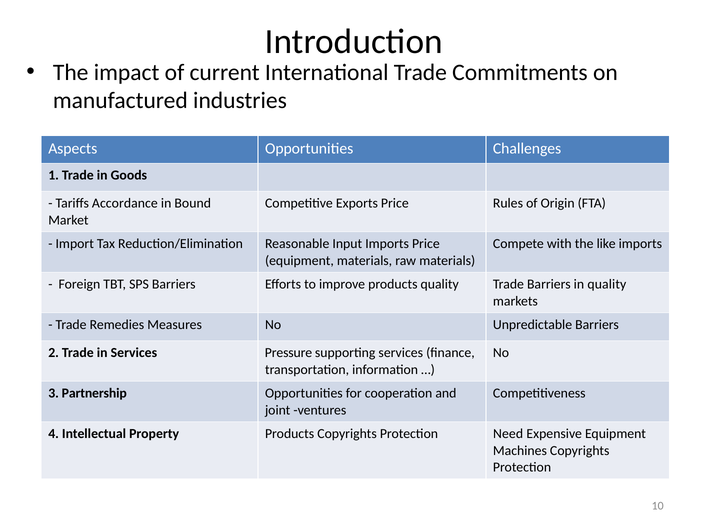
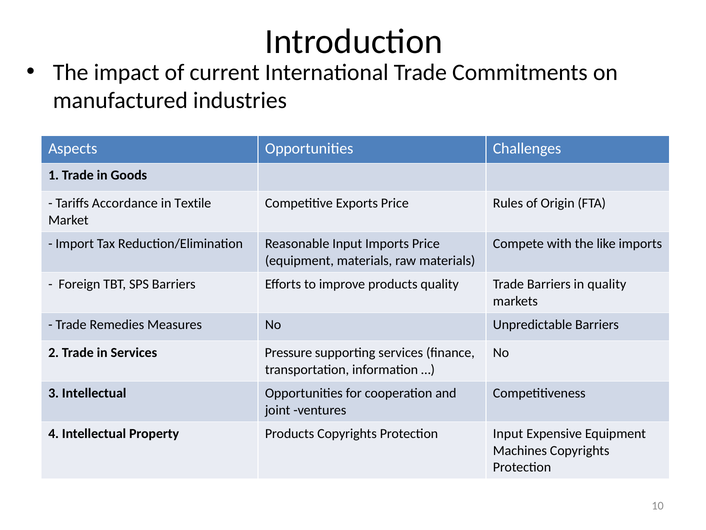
Bound: Bound -> Textile
3 Partnership: Partnership -> Intellectual
Protection Need: Need -> Input
